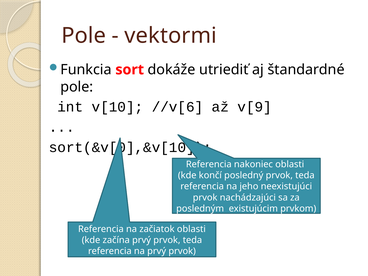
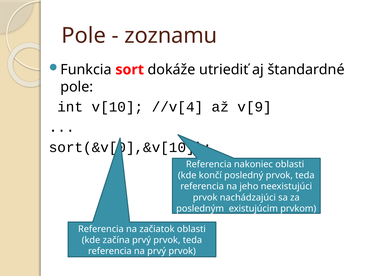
vektormi: vektormi -> zoznamu
//v[6: //v[6 -> //v[4
